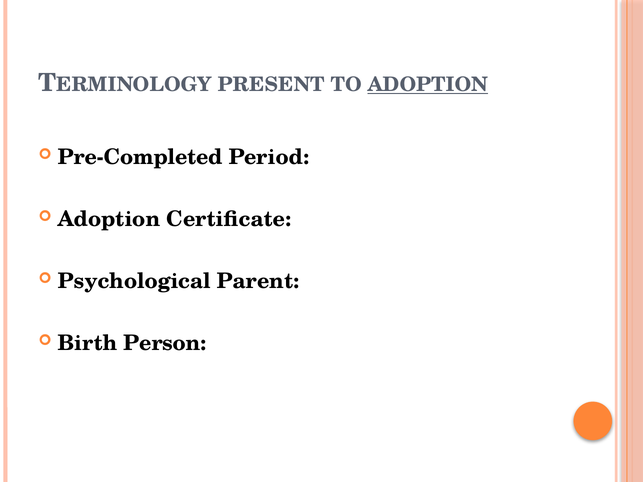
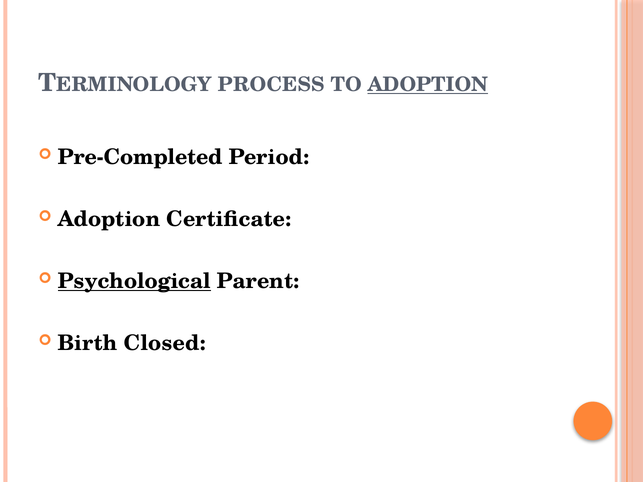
PRESENT: PRESENT -> PROCESS
Psychological underline: none -> present
Person: Person -> Closed
